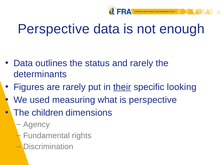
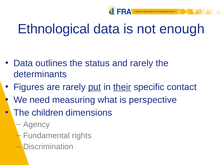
Perspective at (54, 29): Perspective -> Ethnological
put underline: none -> present
looking: looking -> contact
used: used -> need
